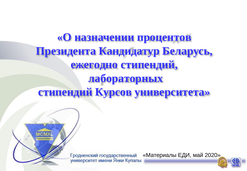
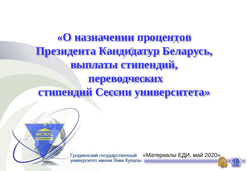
ежегодно: ежегодно -> выплаты
лабораторных: лабораторных -> переводческих
Курсов: Курсов -> Сессии
